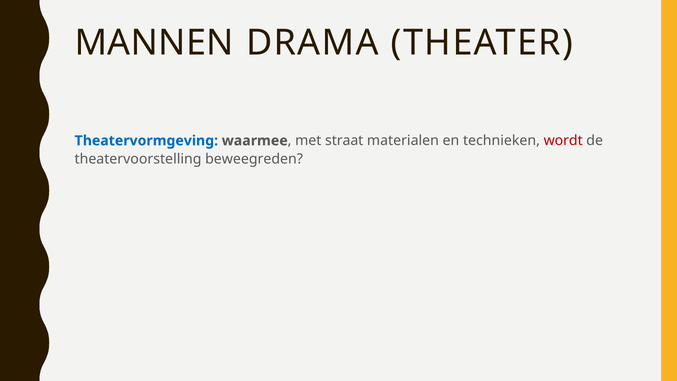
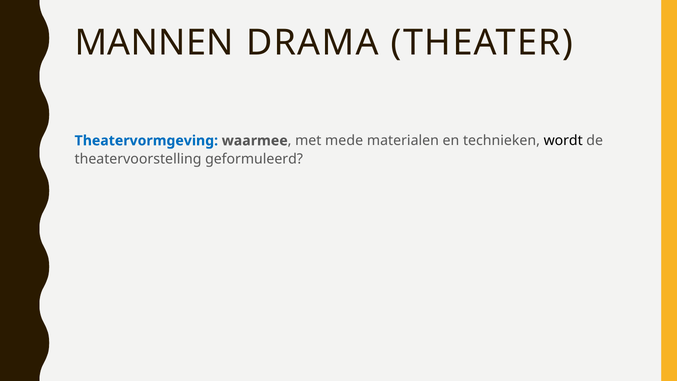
straat: straat -> mede
wordt colour: red -> black
beweegreden: beweegreden -> geformuleerd
